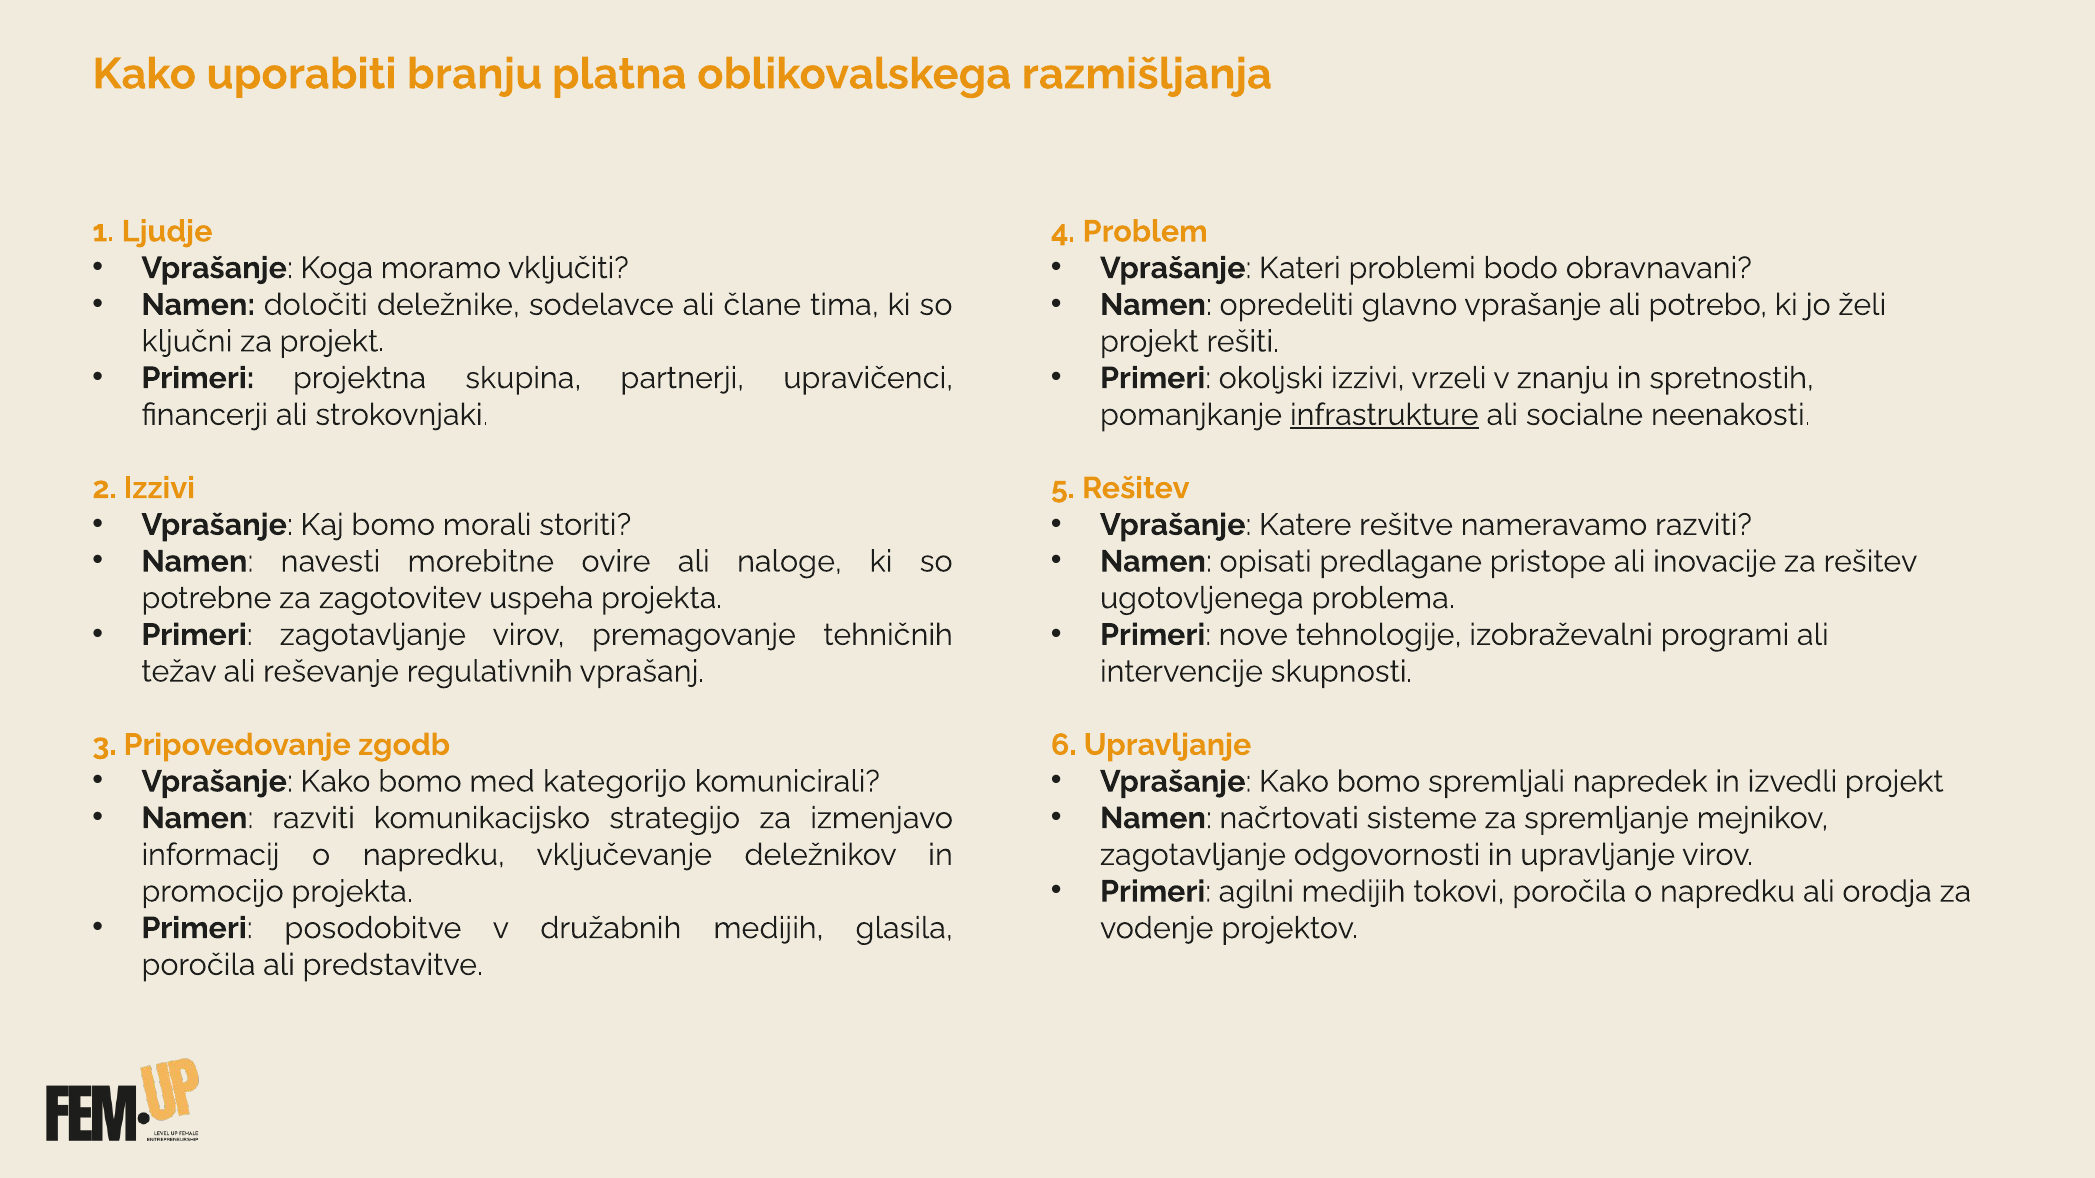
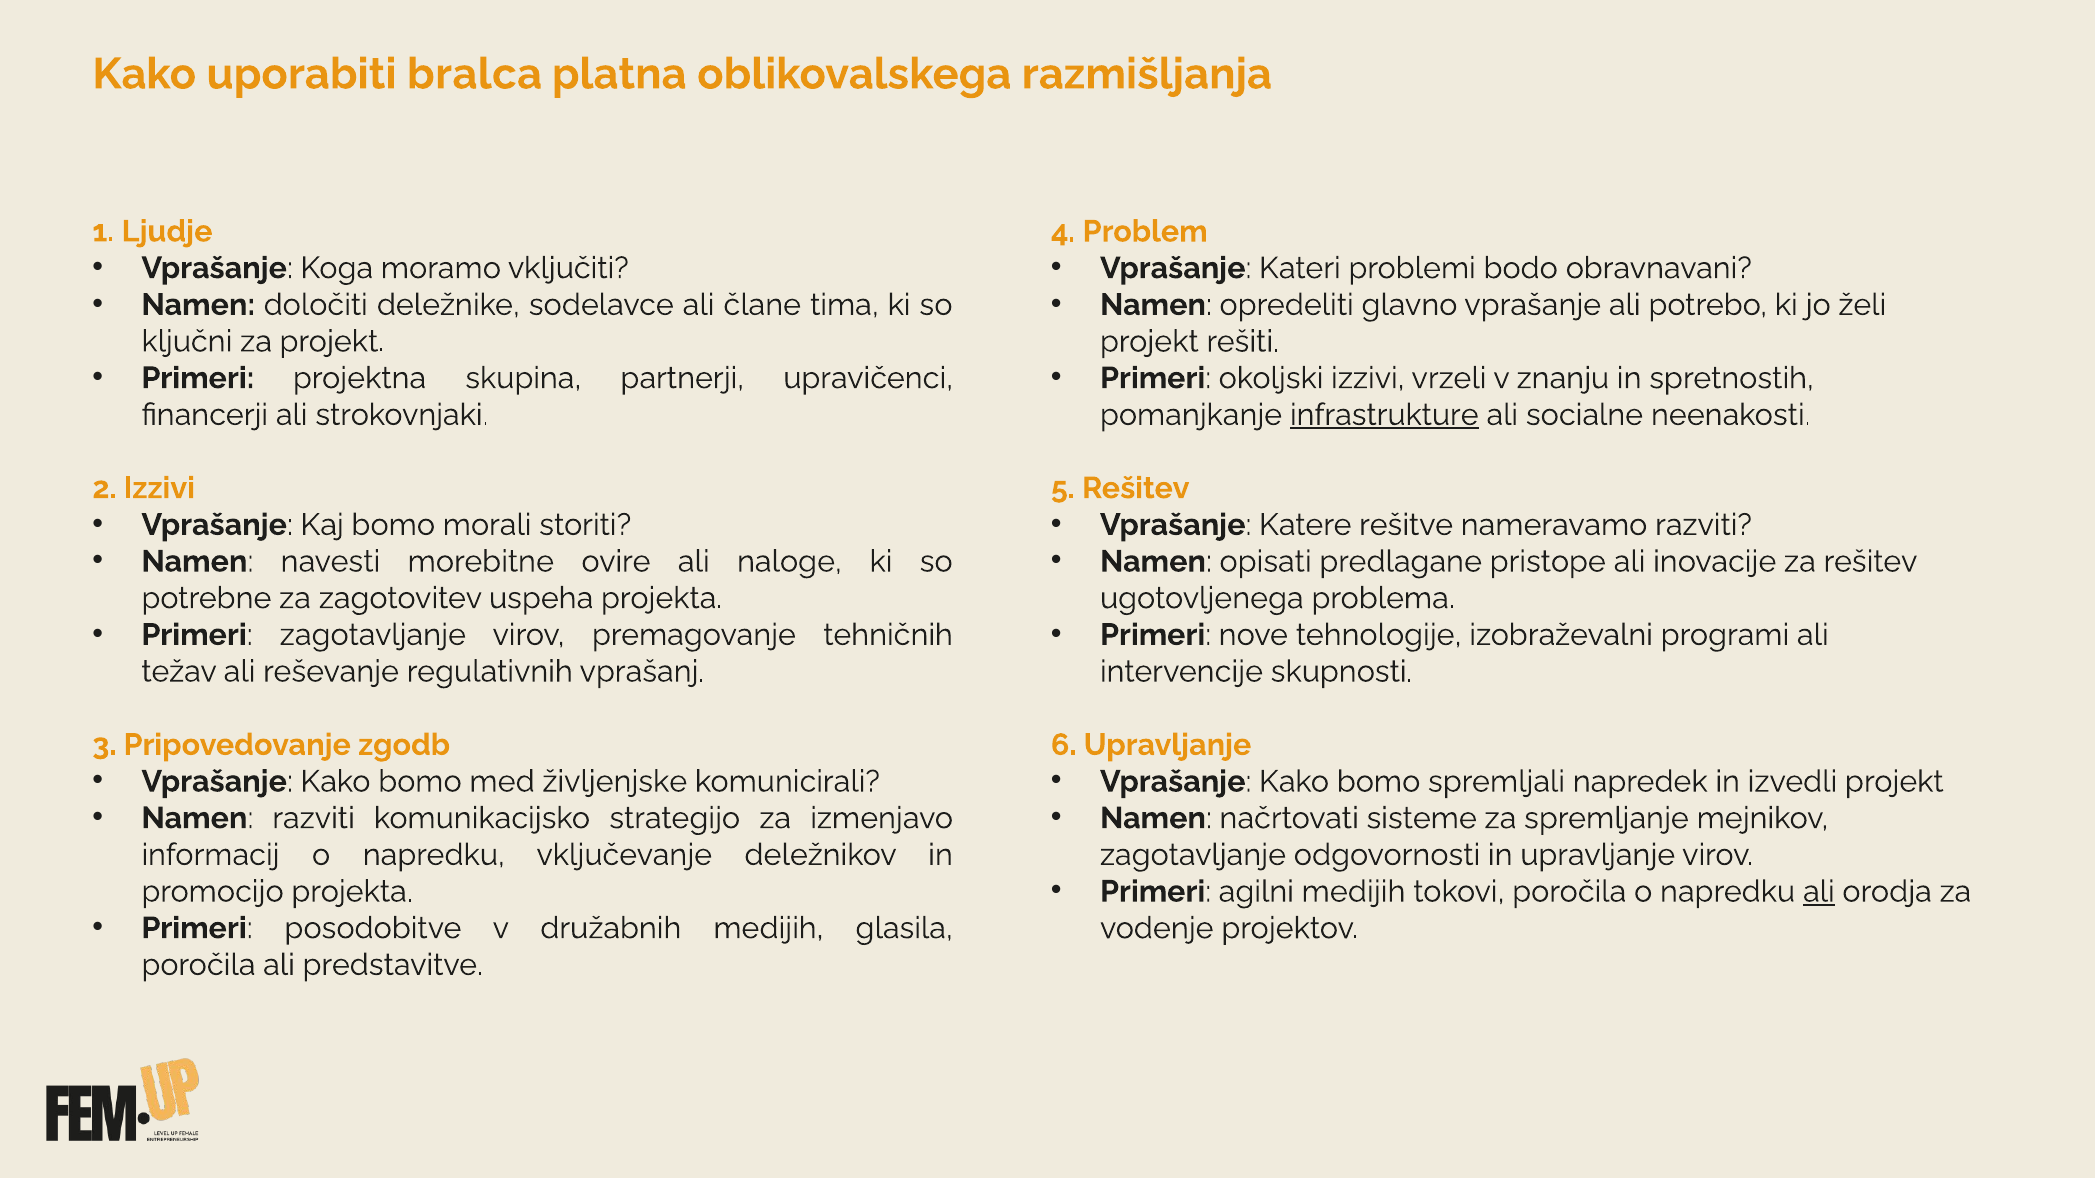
branju: branju -> bralca
kategorijo: kategorijo -> življenjske
ali at (1819, 892) underline: none -> present
